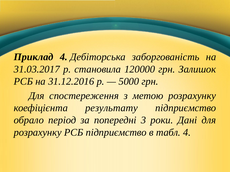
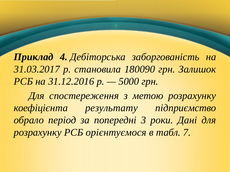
120000: 120000 -> 180090
РСБ підприємство: підприємство -> орієнтуємося
табл 4: 4 -> 7
